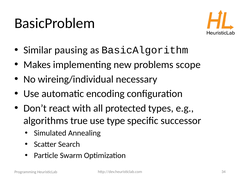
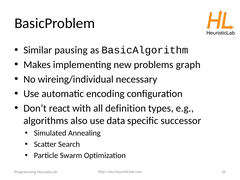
scope: scope -> graph
protected: protected -> definition
true: true -> also
type: type -> data
